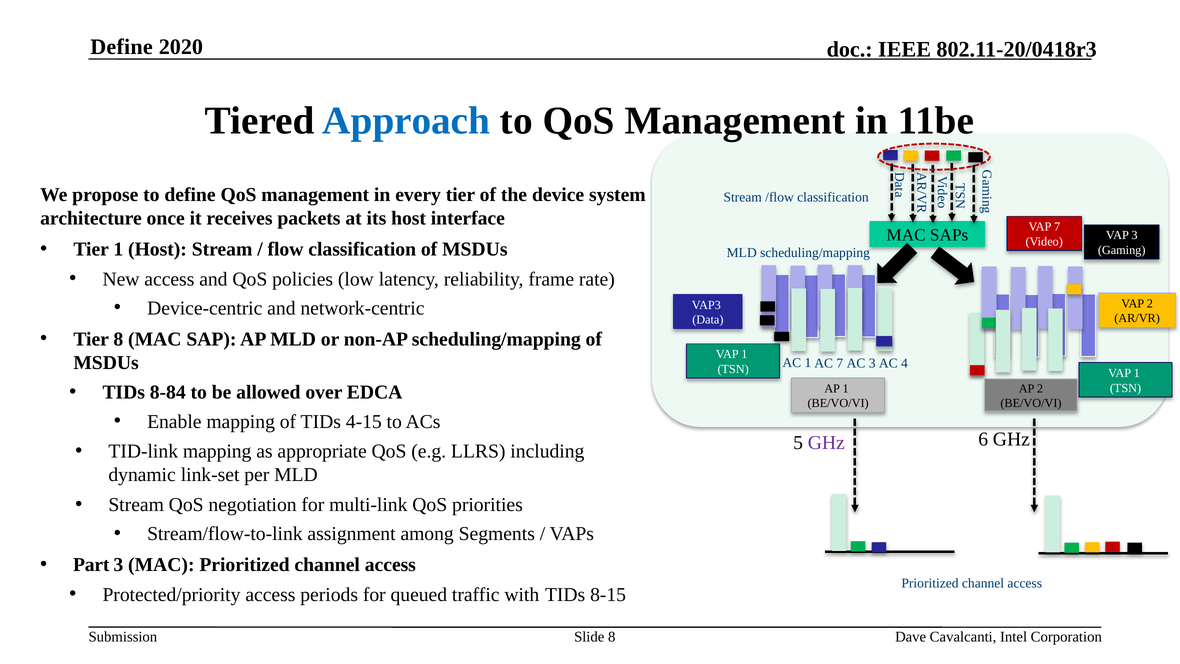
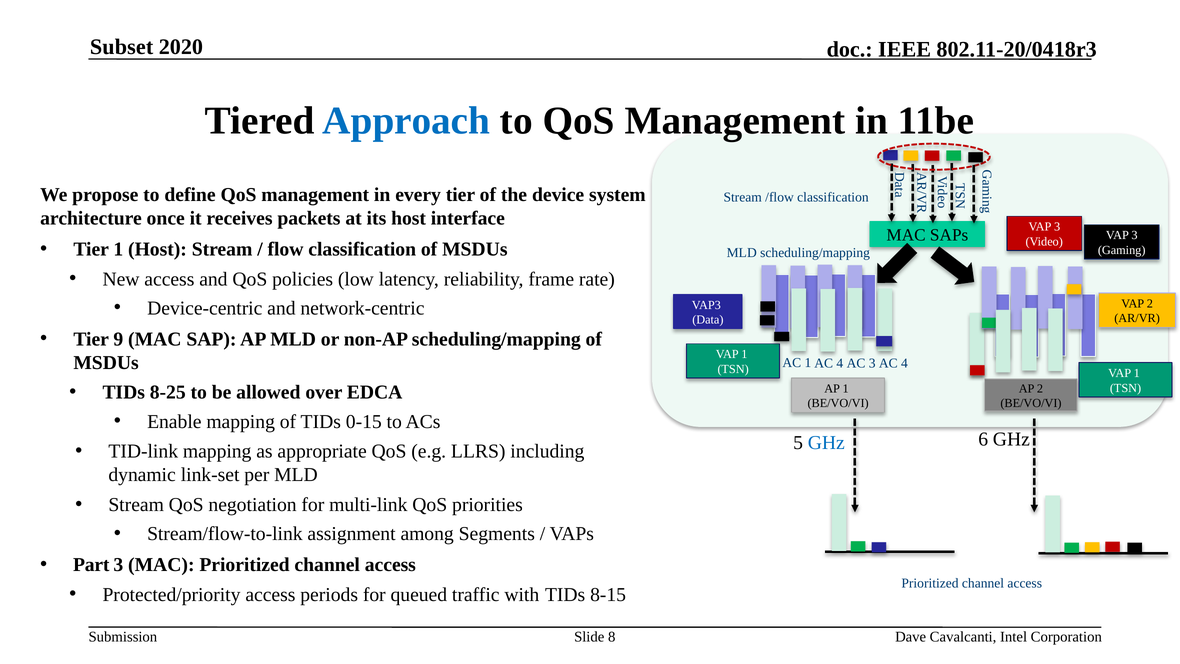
Define at (122, 47): Define -> Subset
7 at (1057, 227): 7 -> 3
Tier 8: 8 -> 9
7 at (840, 363): 7 -> 4
8-84: 8-84 -> 8-25
4-15: 4-15 -> 0-15
GHz at (826, 443) colour: purple -> blue
